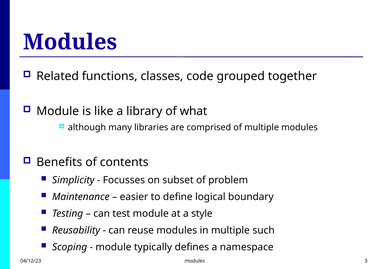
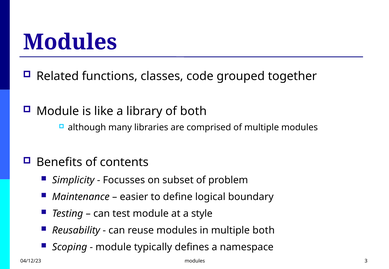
of what: what -> both
multiple such: such -> both
